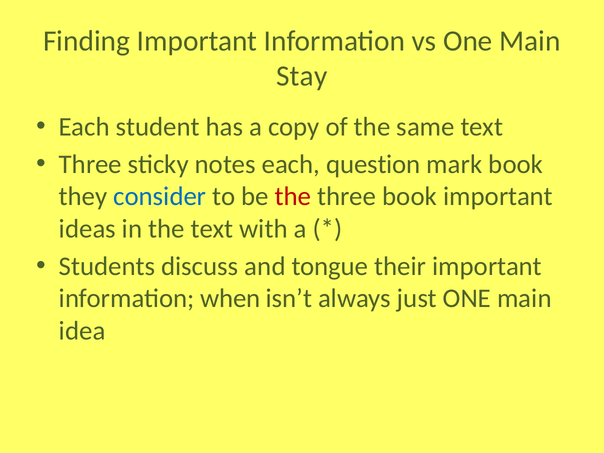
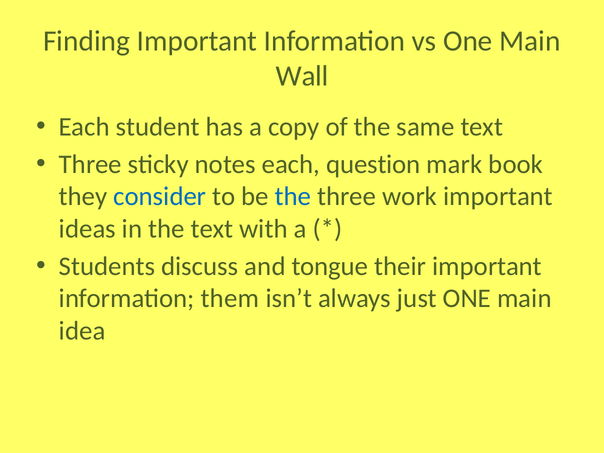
Stay: Stay -> Wall
the at (293, 197) colour: red -> blue
three book: book -> work
when: when -> them
